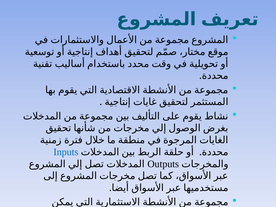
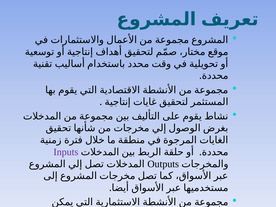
Inputs colour: blue -> purple
